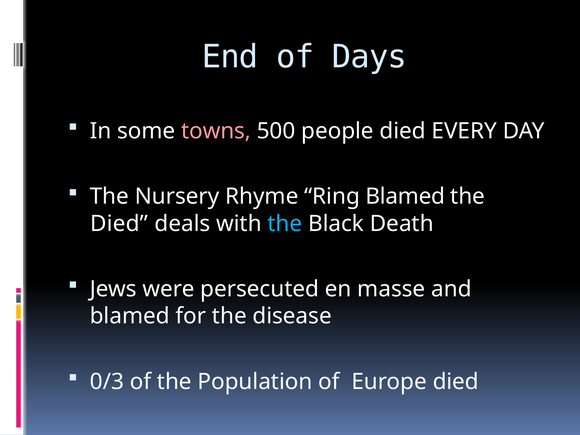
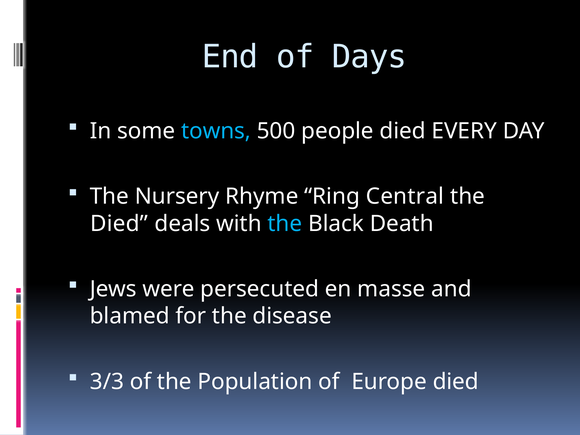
towns colour: pink -> light blue
Ring Blamed: Blamed -> Central
0/3: 0/3 -> 3/3
